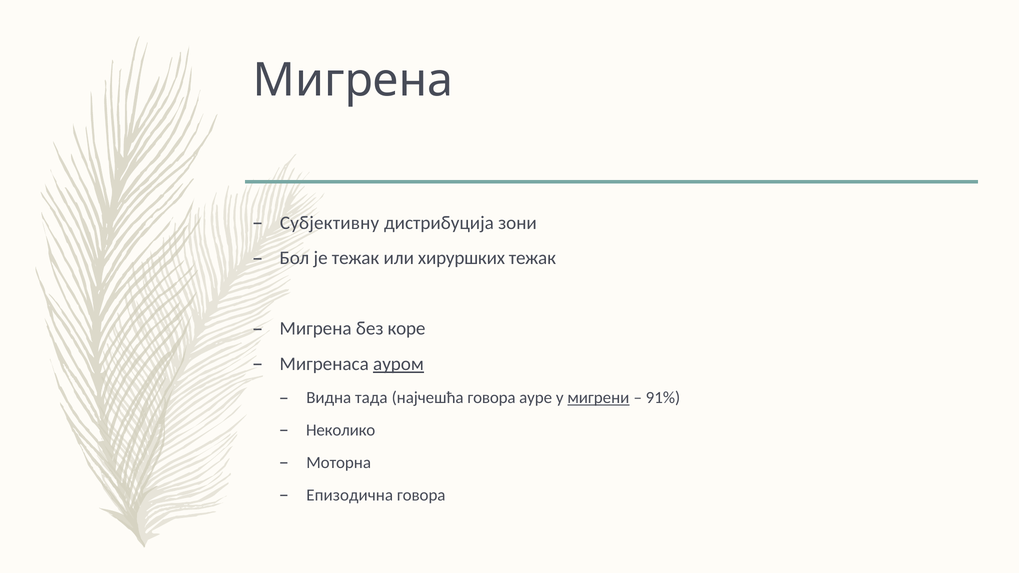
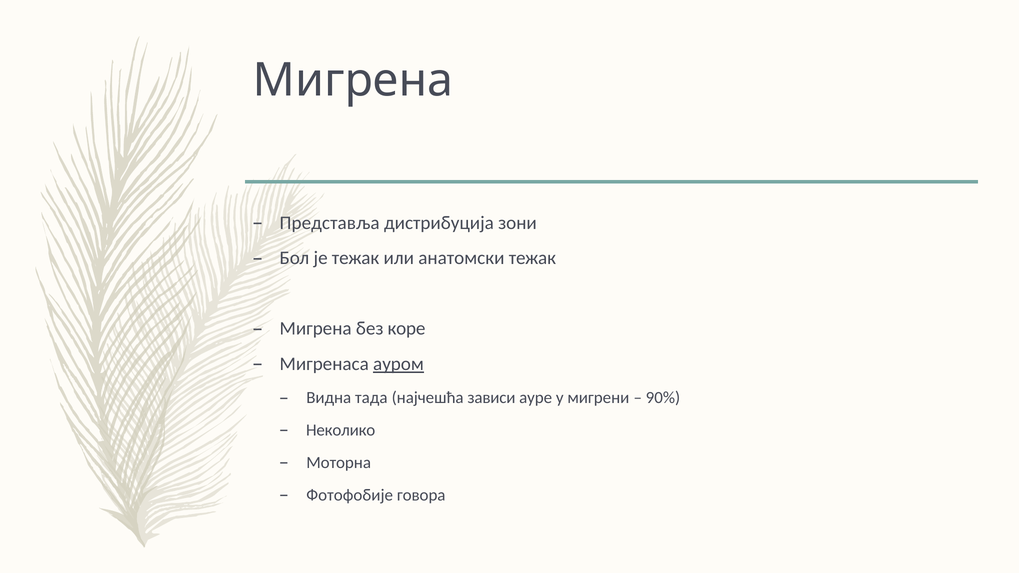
Субјективну: Субјективну -> Представља
хируршких: хируршких -> анатомски
најчешћа говора: говора -> зависи
мигрени underline: present -> none
91%: 91% -> 90%
Eпизодична: Eпизодична -> Фотофобије
